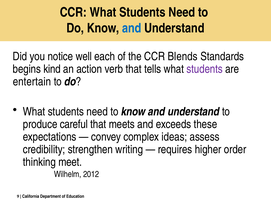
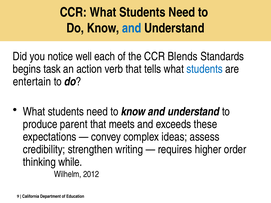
kind: kind -> task
students at (205, 69) colour: purple -> blue
careful: careful -> parent
meet: meet -> while
